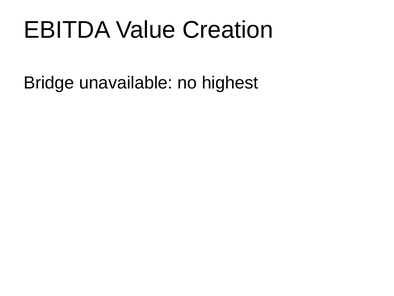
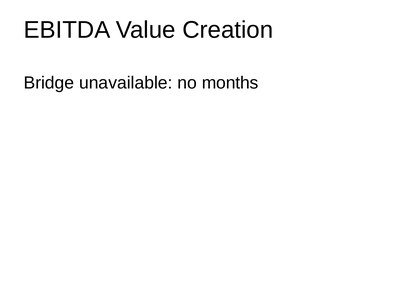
highest: highest -> months
